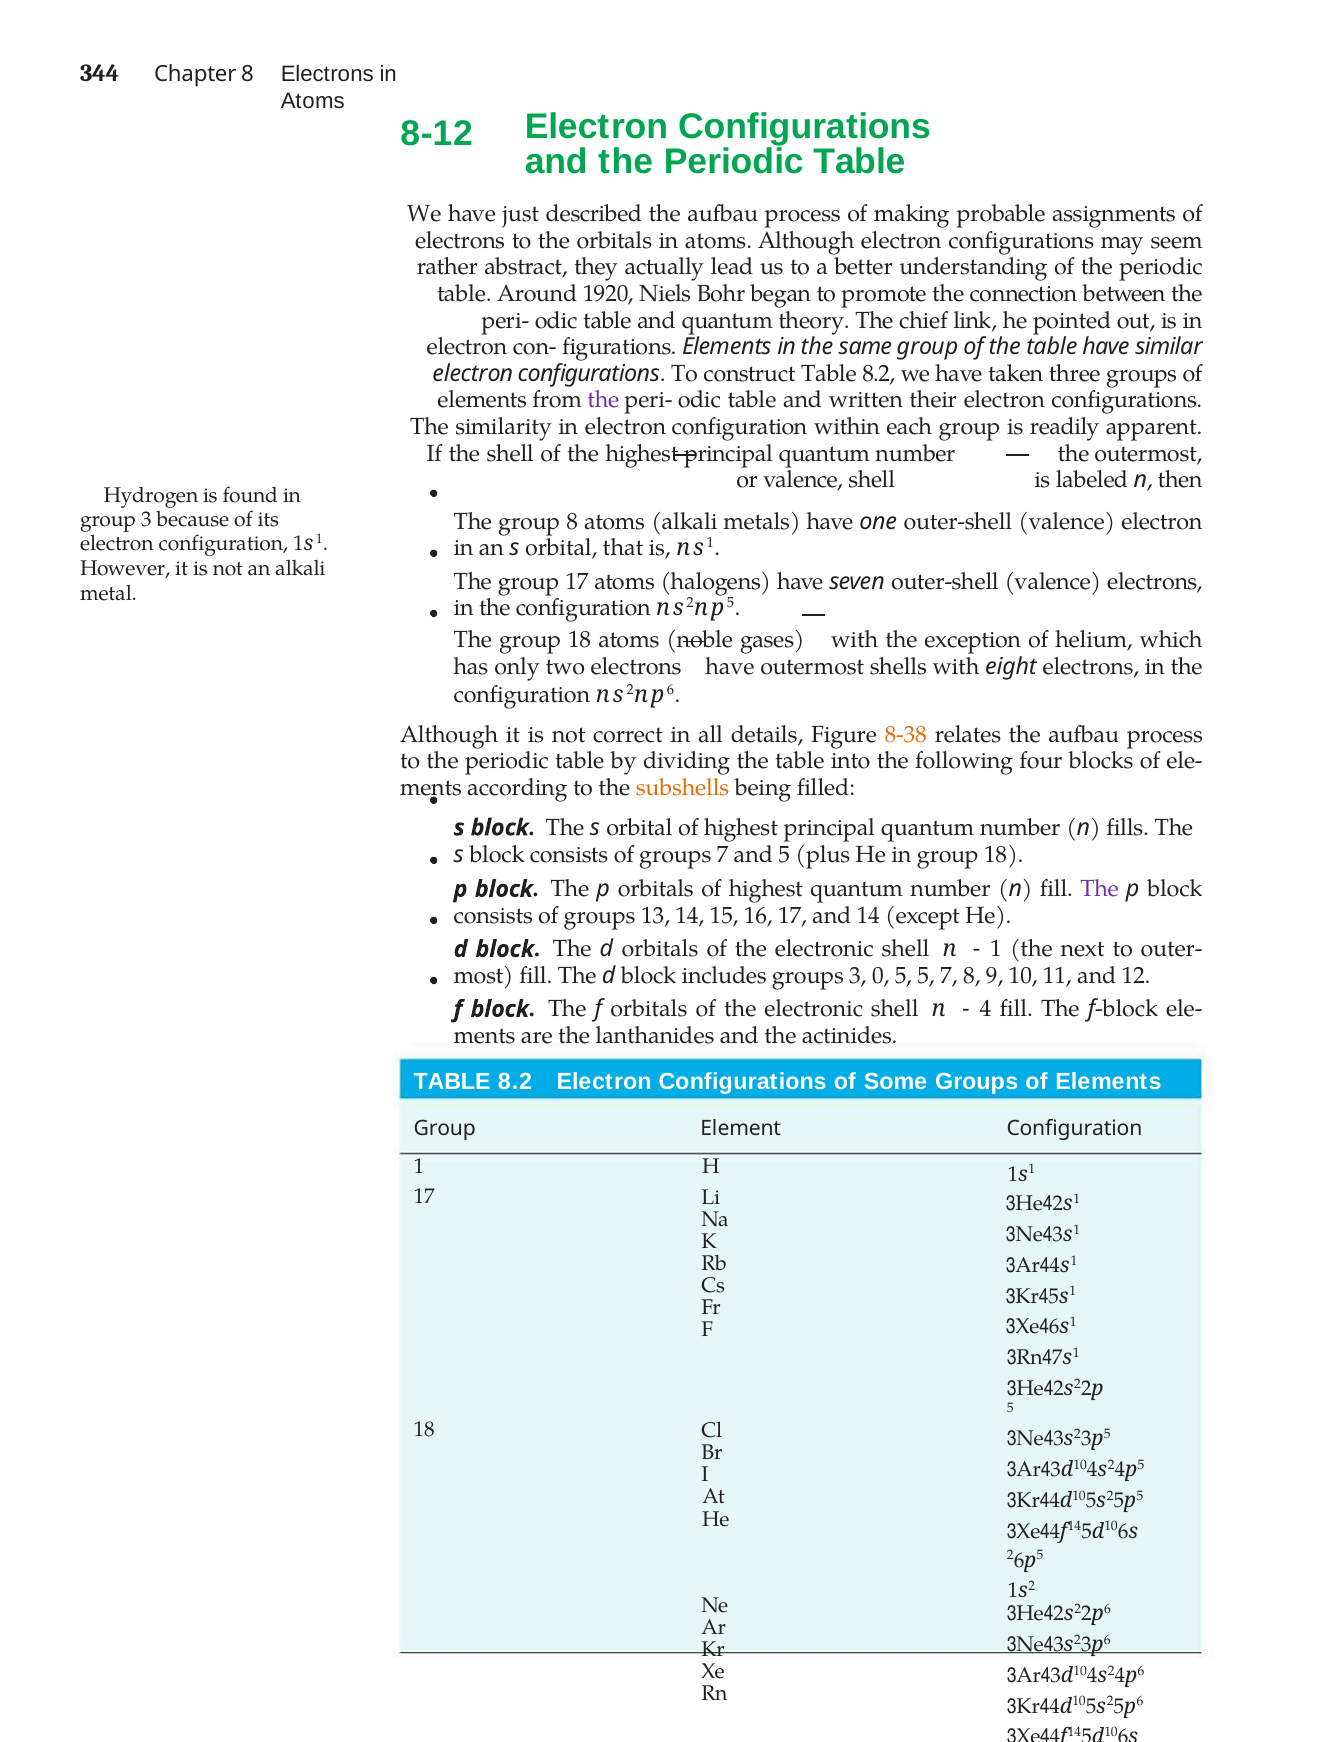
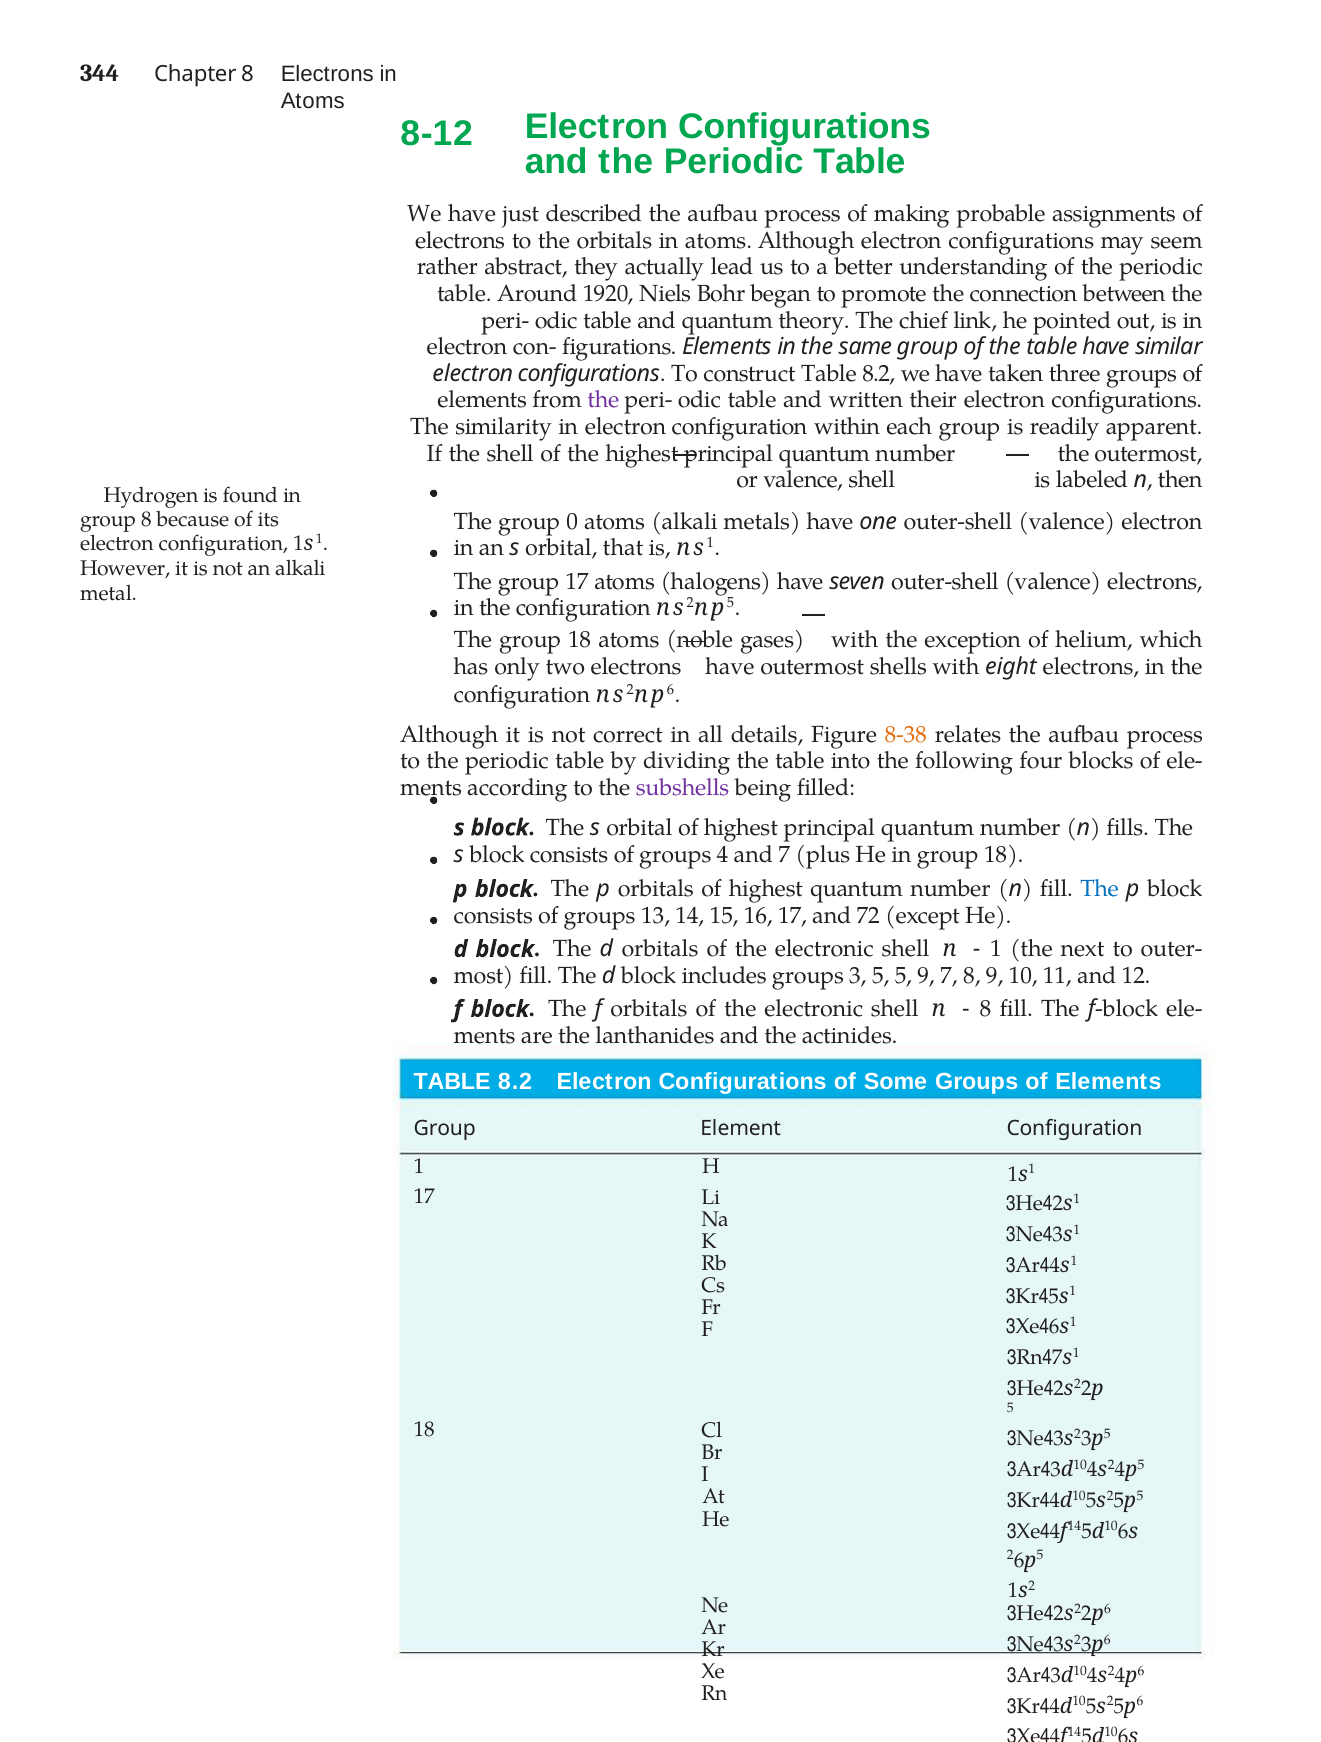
group 3: 3 -> 8
group 8: 8 -> 0
subshells colour: orange -> purple
groups 7: 7 -> 4
and 5: 5 -> 7
The at (1100, 889) colour: purple -> blue
and 14: 14 -> 72
3 0: 0 -> 5
5 5: 5 -> 9
4 at (985, 1009): 4 -> 8
